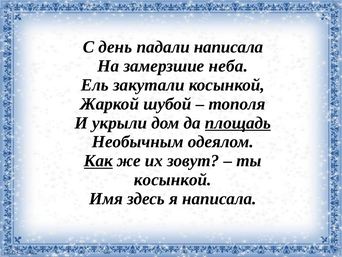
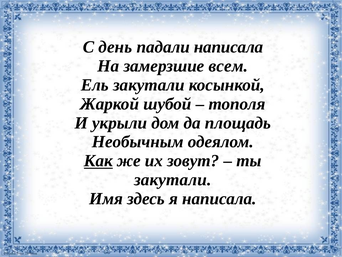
неба: неба -> всем
площадь underline: present -> none
косынкой at (173, 179): косынкой -> закутали
